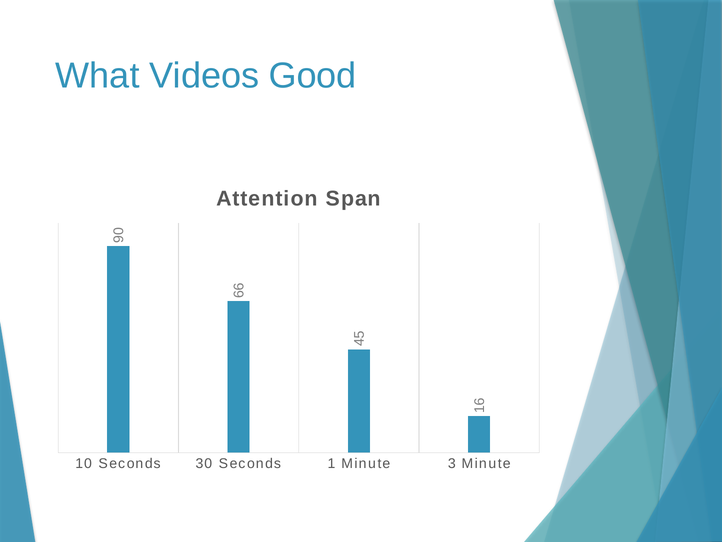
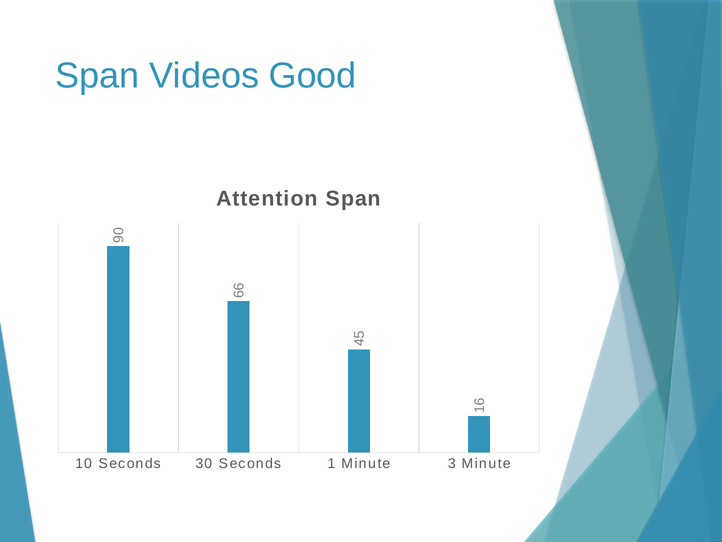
What at (97, 76): What -> Span
